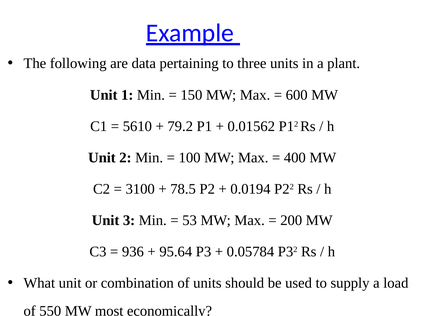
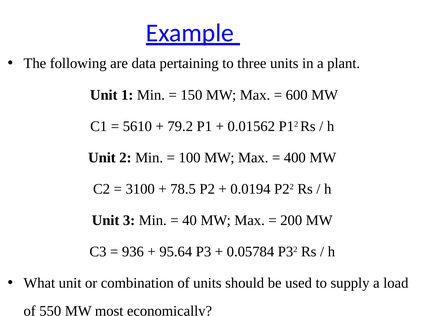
53: 53 -> 40
